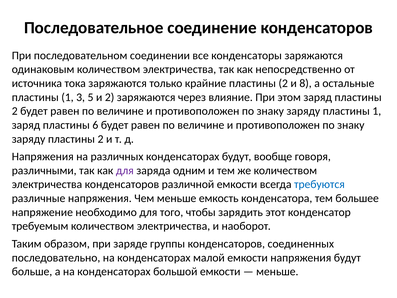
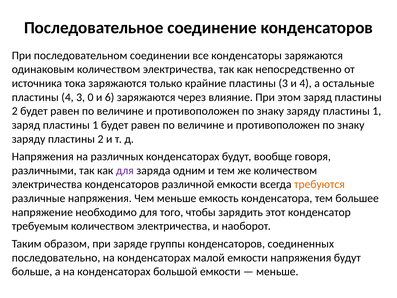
пластины 2: 2 -> 3
и 8: 8 -> 4
1 at (67, 97): 1 -> 4
5: 5 -> 0
и 2: 2 -> 6
заряд пластины 6: 6 -> 1
требуются colour: blue -> orange
